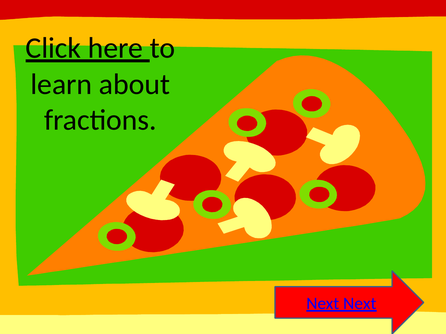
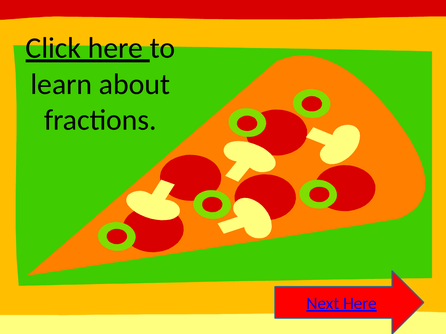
Next Next: Next -> Here
